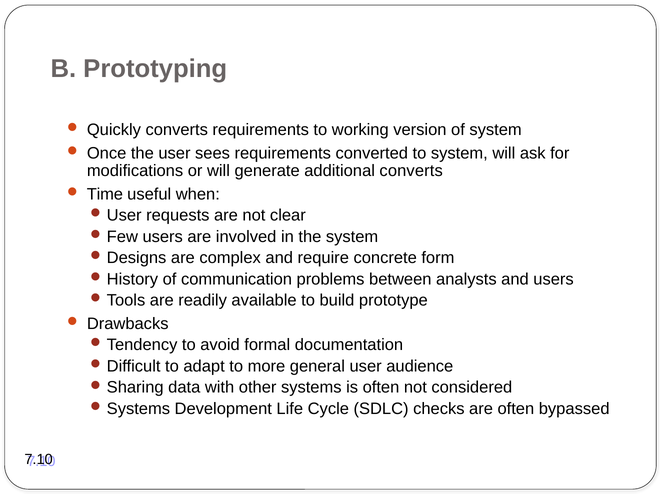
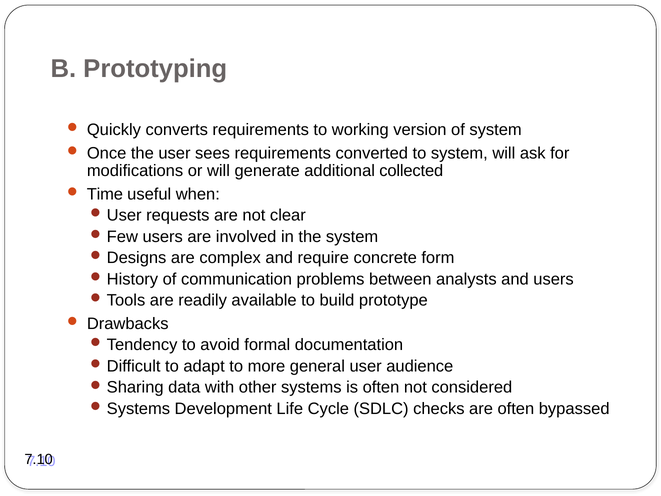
additional converts: converts -> collected
